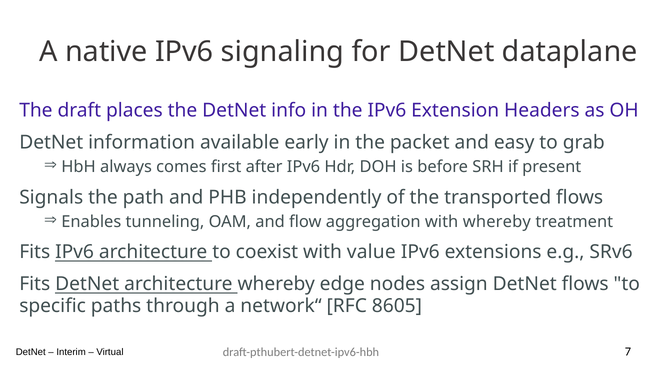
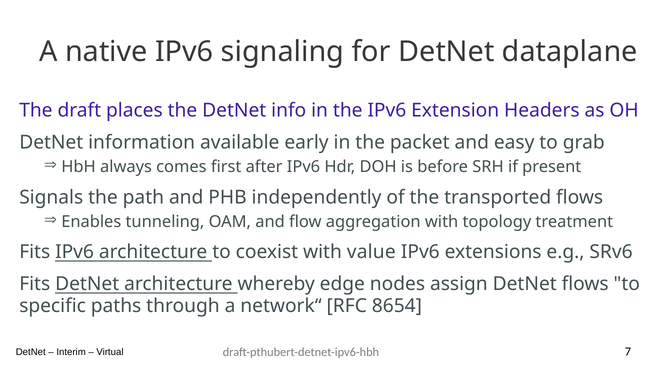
with whereby: whereby -> topology
8605: 8605 -> 8654
